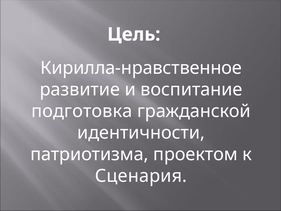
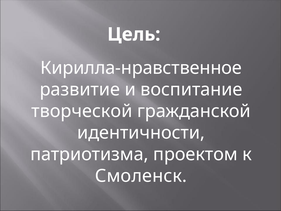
подготовка: подготовка -> творческой
Сценария: Сценария -> Смоленск
